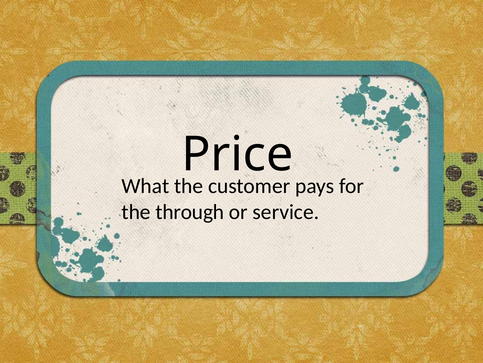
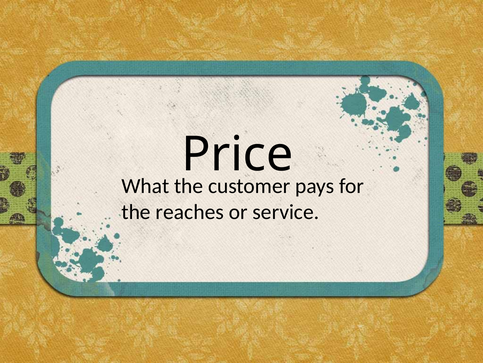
through: through -> reaches
